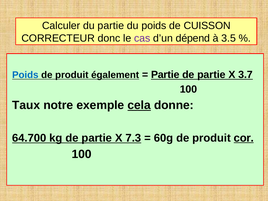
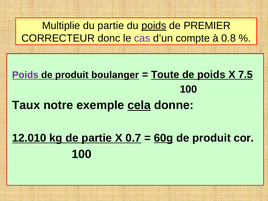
Calculer: Calculer -> Multiplie
poids at (154, 26) underline: none -> present
CUISSON: CUISSON -> PREMIER
dépend: dépend -> compte
3.5: 3.5 -> 0.8
Poids at (25, 75) colour: blue -> purple
également: également -> boulanger
Partie at (165, 75): Partie -> Toute
partie at (211, 75): partie -> poids
3.7: 3.7 -> 7.5
64.700: 64.700 -> 12.010
7.3: 7.3 -> 0.7
60g underline: none -> present
cor underline: present -> none
